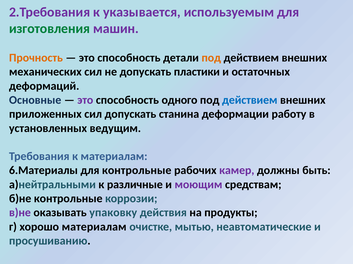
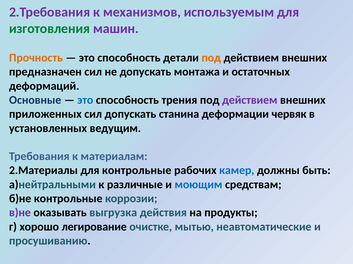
указывается: указывается -> механизмов
механических: механических -> предназначен
пластики: пластики -> монтажа
это at (85, 100) colour: purple -> blue
одного: одного -> трения
действием at (250, 100) colour: blue -> purple
работу: работу -> червяк
6.Материалы: 6.Материалы -> 2.Материалы
камер colour: purple -> blue
моющим colour: purple -> blue
упаковку: упаковку -> выгрузка
хорошо материалам: материалам -> легирование
